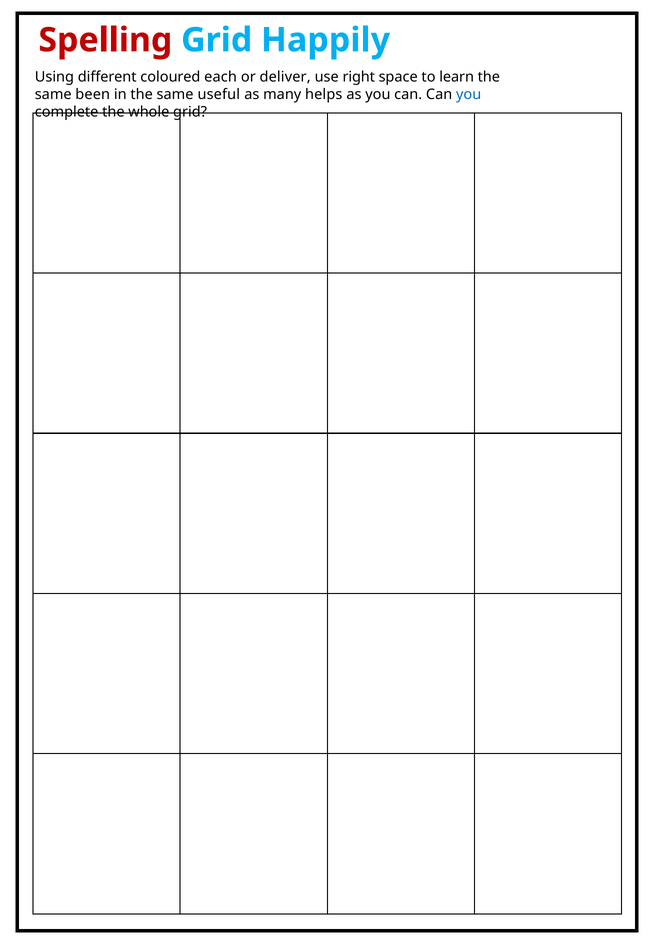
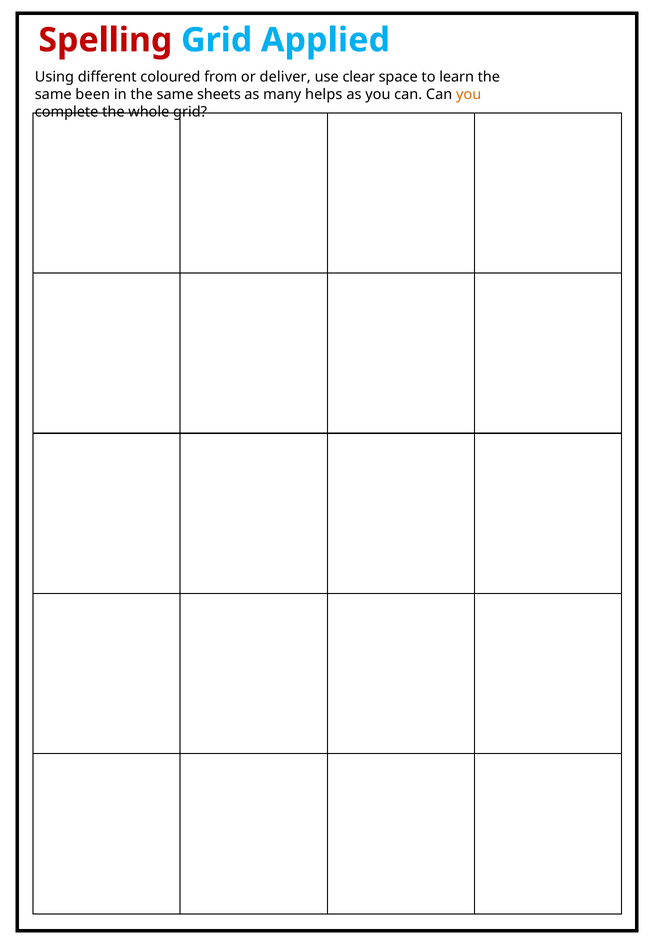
Happily: Happily -> Applied
each: each -> from
right: right -> clear
useful: useful -> sheets
you at (469, 95) colour: blue -> orange
